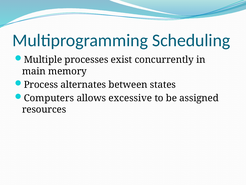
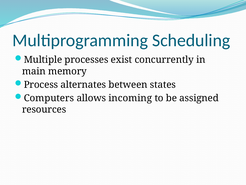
excessive: excessive -> incoming
